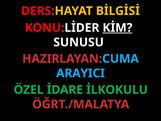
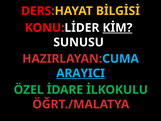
ARAYICI underline: none -> present
